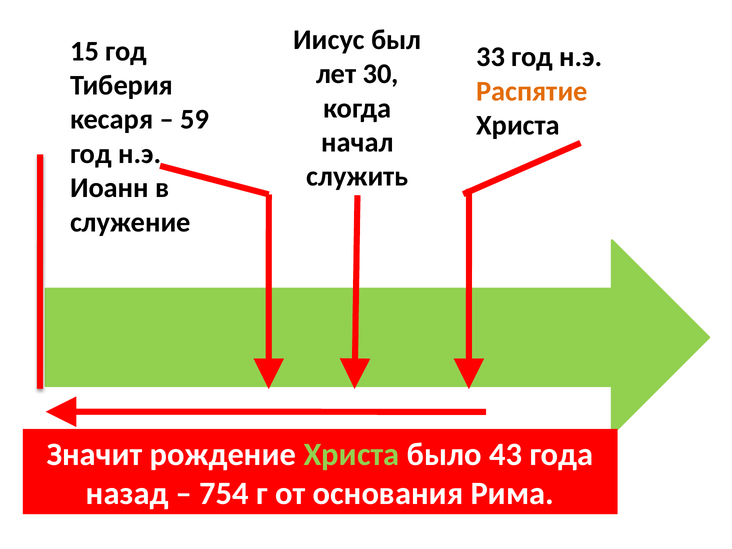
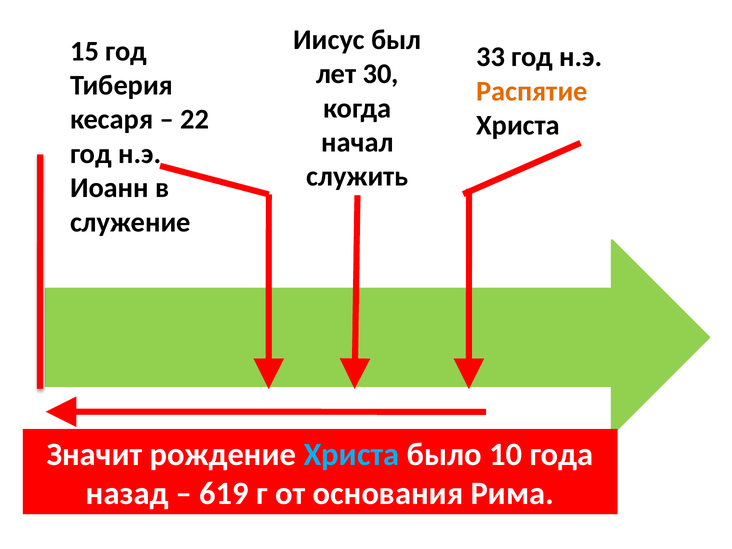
59: 59 -> 22
Христа at (351, 454) colour: light green -> light blue
43: 43 -> 10
754: 754 -> 619
